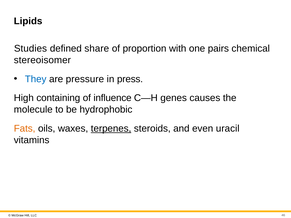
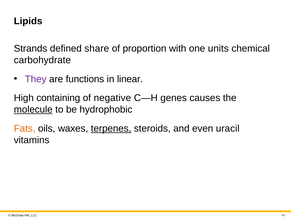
Studies: Studies -> Strands
pairs: pairs -> units
stereoisomer: stereoisomer -> carbohydrate
They colour: blue -> purple
pressure: pressure -> functions
press: press -> linear
influence: influence -> negative
molecule underline: none -> present
